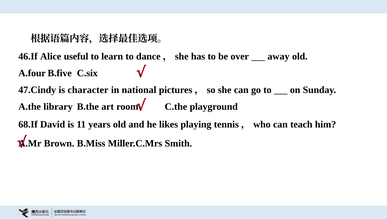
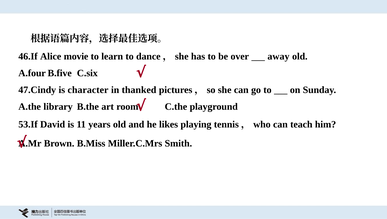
useful: useful -> movie
national: national -> thanked
68.If: 68.If -> 53.If
